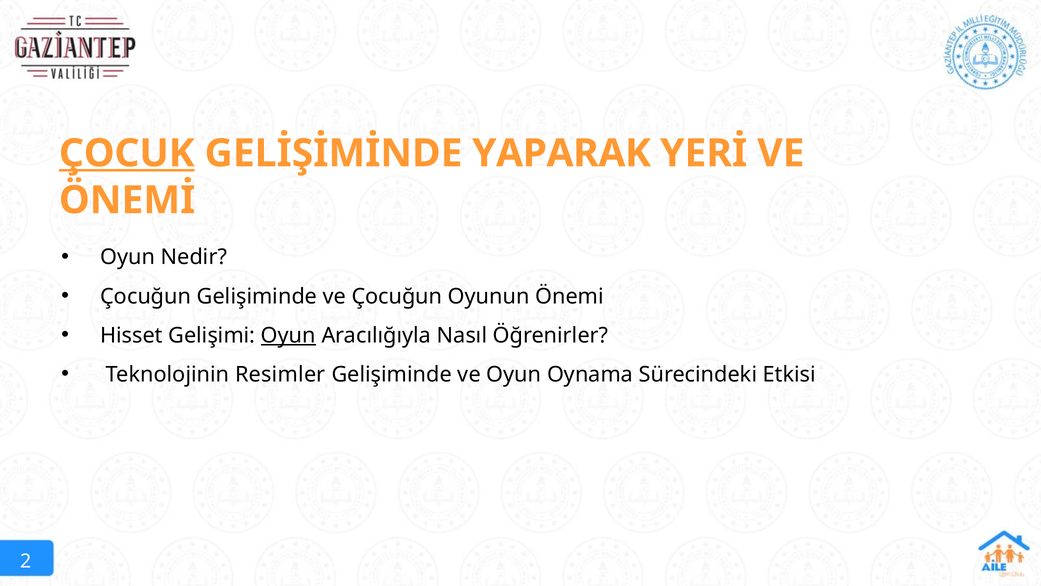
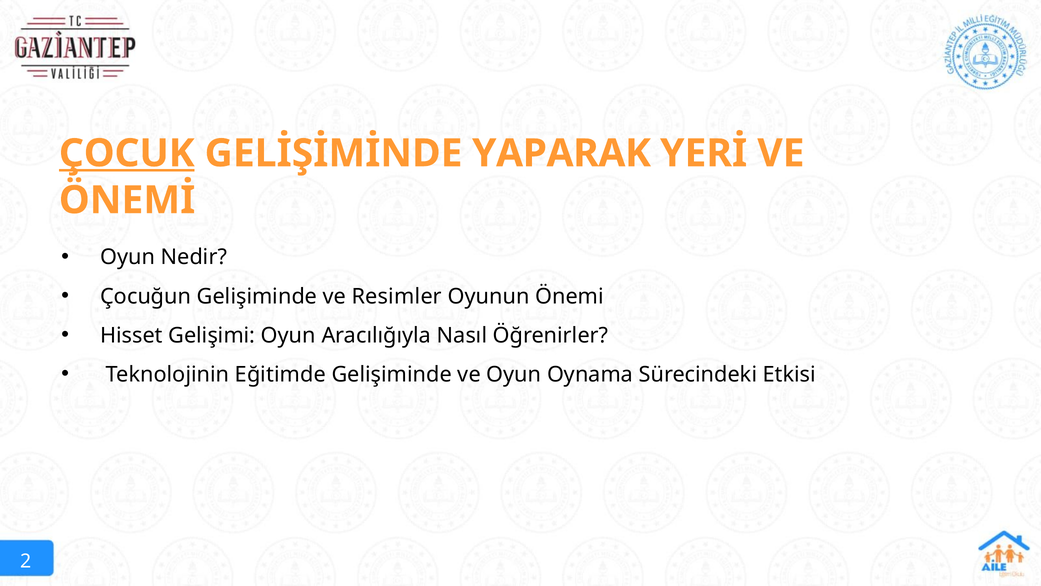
ve Çocuğun: Çocuğun -> Resimler
Oyun at (288, 335) underline: present -> none
Resimler: Resimler -> Eğitimde
